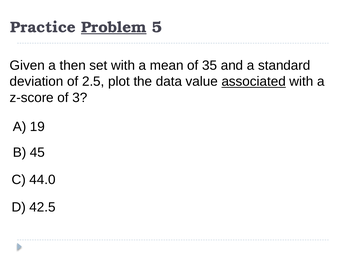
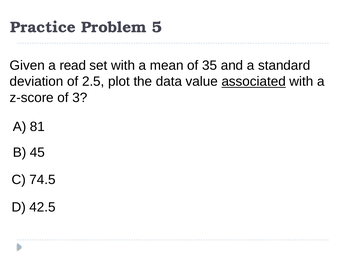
Problem underline: present -> none
then: then -> read
19: 19 -> 81
44.0: 44.0 -> 74.5
